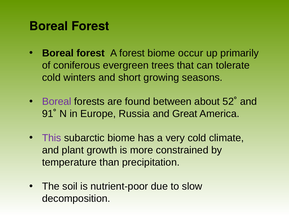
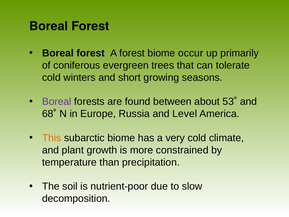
52˚: 52˚ -> 53˚
91˚: 91˚ -> 68˚
Great: Great -> Level
This colour: purple -> orange
